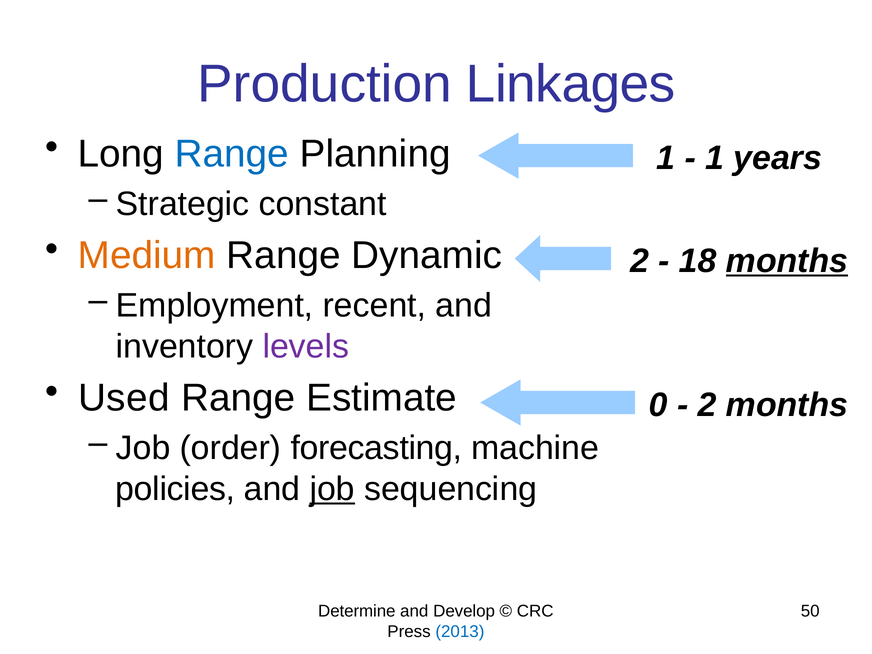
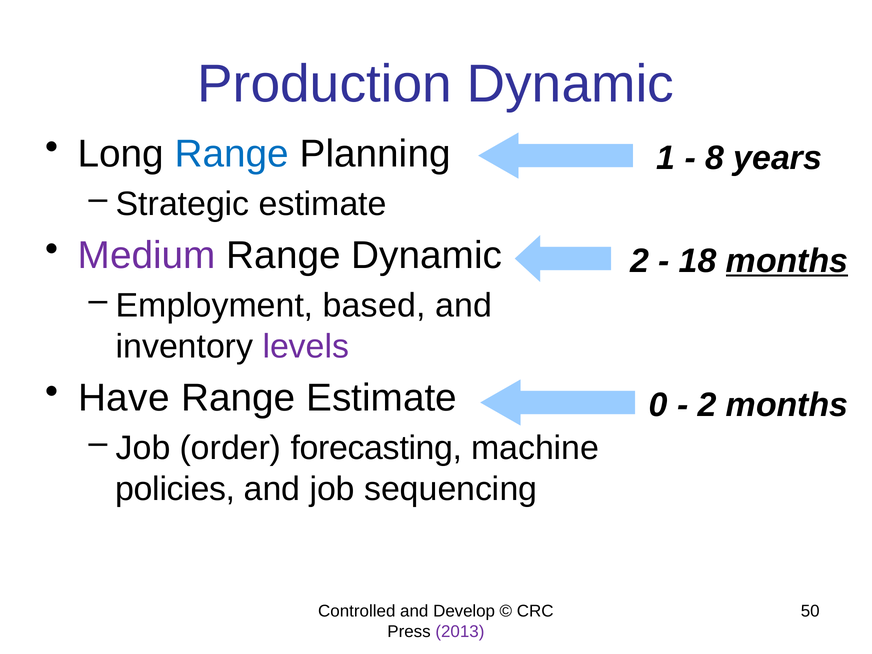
Production Linkages: Linkages -> Dynamic
1 at (715, 158): 1 -> 8
Strategic constant: constant -> estimate
Medium colour: orange -> purple
recent: recent -> based
Used: Used -> Have
job at (332, 489) underline: present -> none
Determine: Determine -> Controlled
2013 colour: blue -> purple
